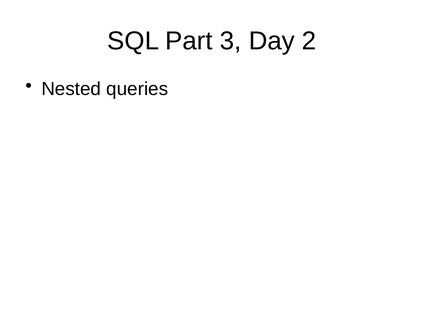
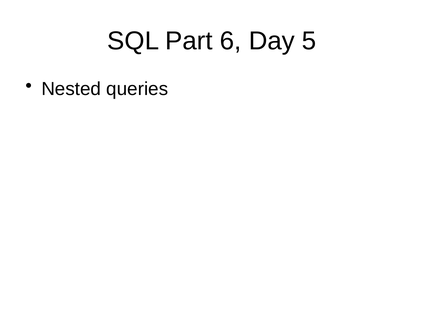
3: 3 -> 6
2: 2 -> 5
